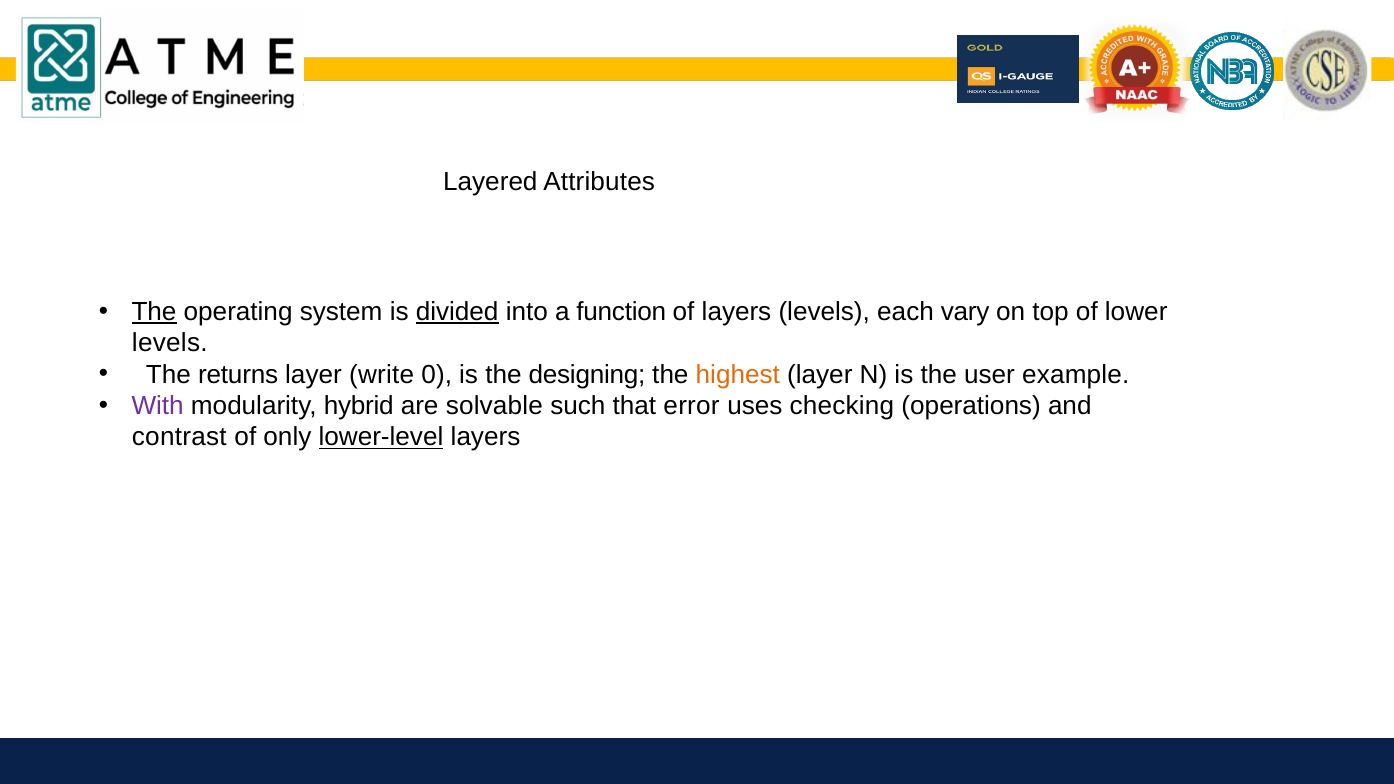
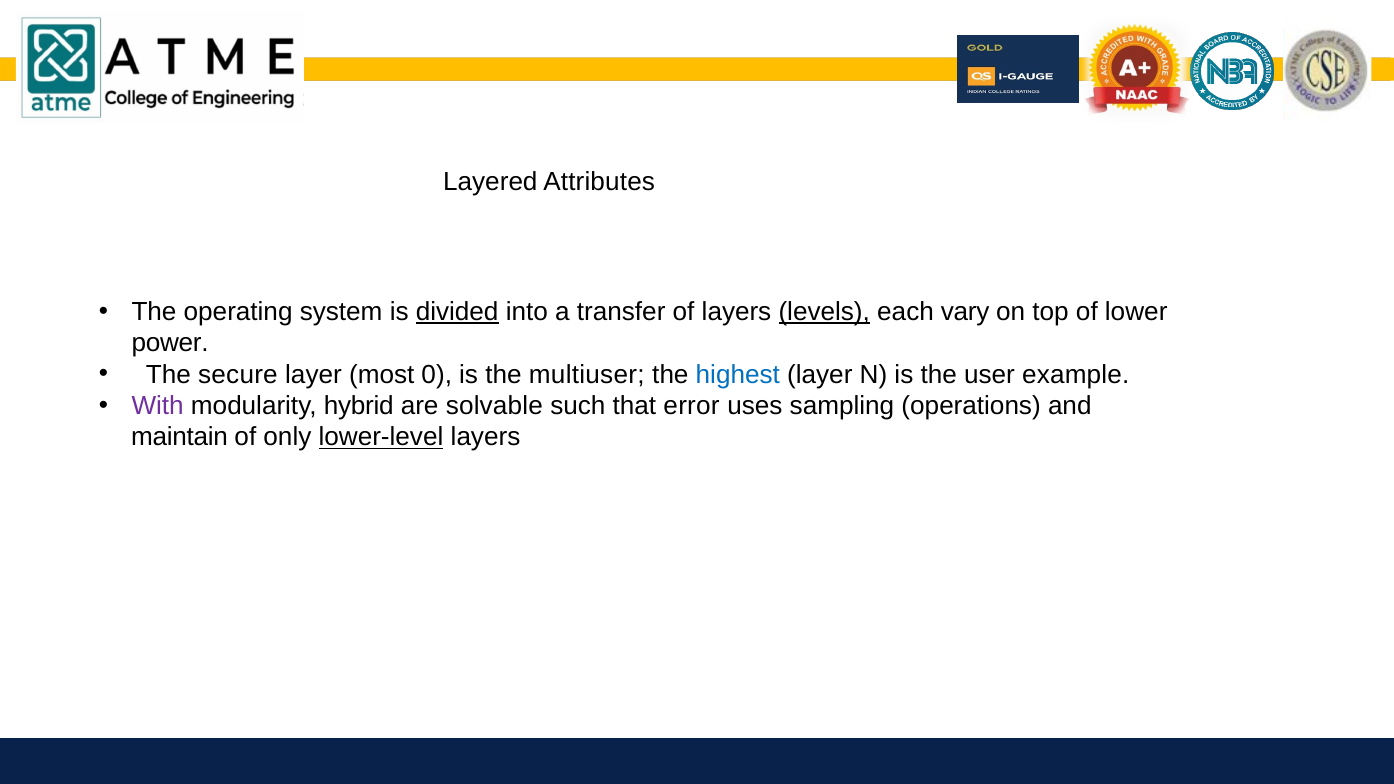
The at (154, 312) underline: present -> none
function: function -> transfer
levels at (824, 312) underline: none -> present
levels at (170, 343): levels -> power
returns: returns -> secure
write: write -> most
designing: designing -> multiuser
highest colour: orange -> blue
checking: checking -> sampling
contrast: contrast -> maintain
